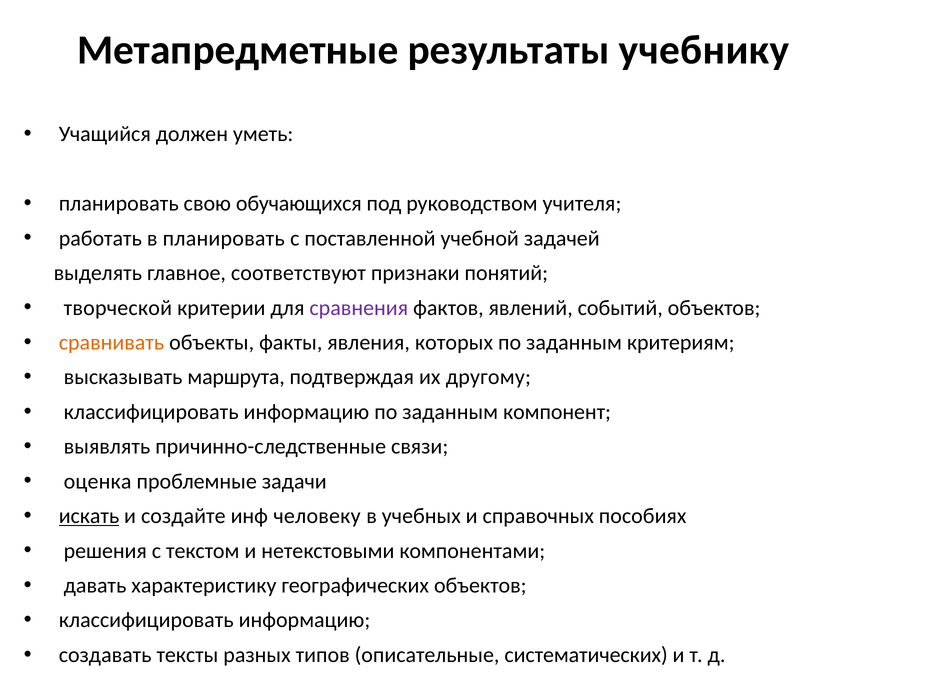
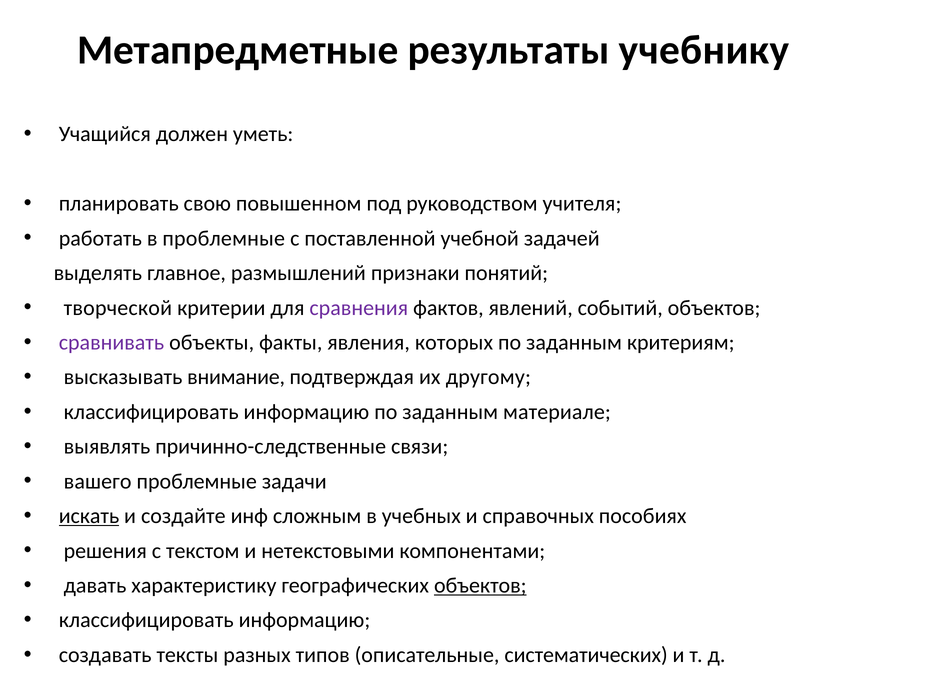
обучающихся: обучающихся -> повышенном
в планировать: планировать -> проблемные
соответствуют: соответствуют -> размышлений
сравнивать colour: orange -> purple
маршрута: маршрута -> внимание
компонент: компонент -> материале
оценка: оценка -> вашего
человеку: человеку -> сложным
объектов at (480, 585) underline: none -> present
